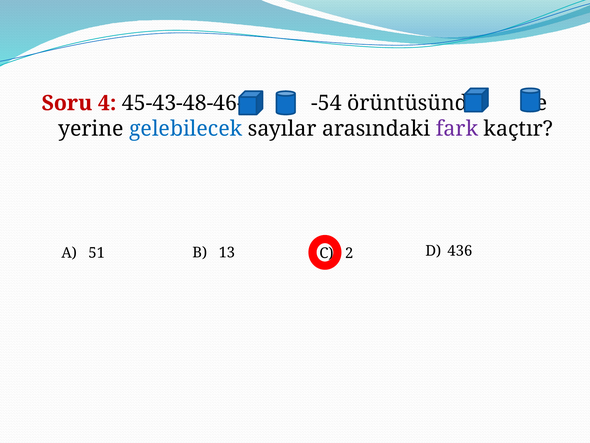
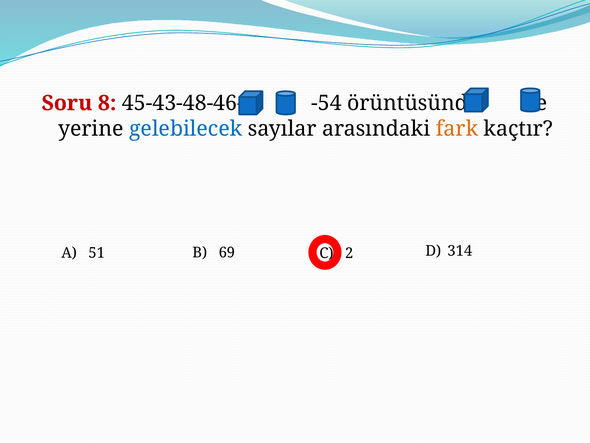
4: 4 -> 8
fark colour: purple -> orange
13: 13 -> 69
436: 436 -> 314
